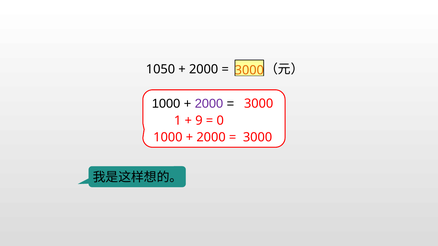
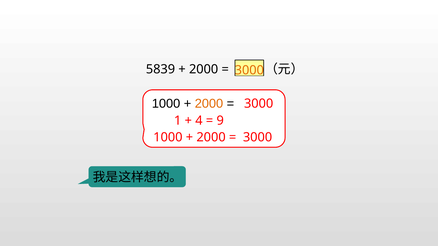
1050: 1050 -> 5839
2000 at (209, 104) colour: purple -> orange
9: 9 -> 4
0: 0 -> 9
